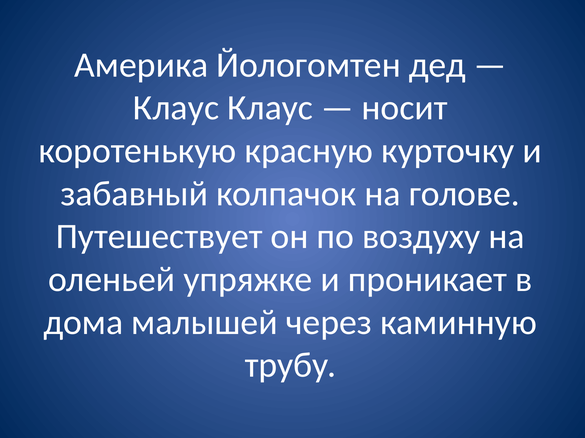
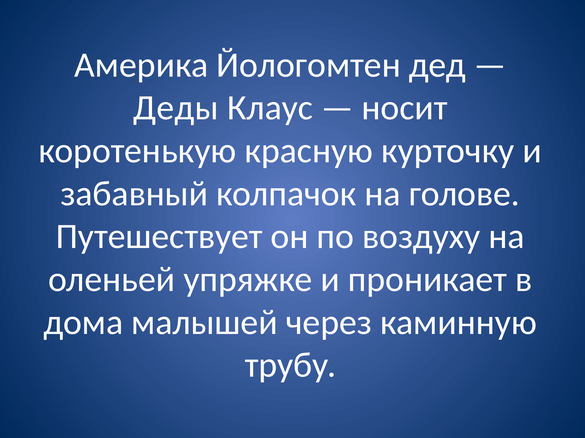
Клаус at (176, 108): Клаус -> Деды
